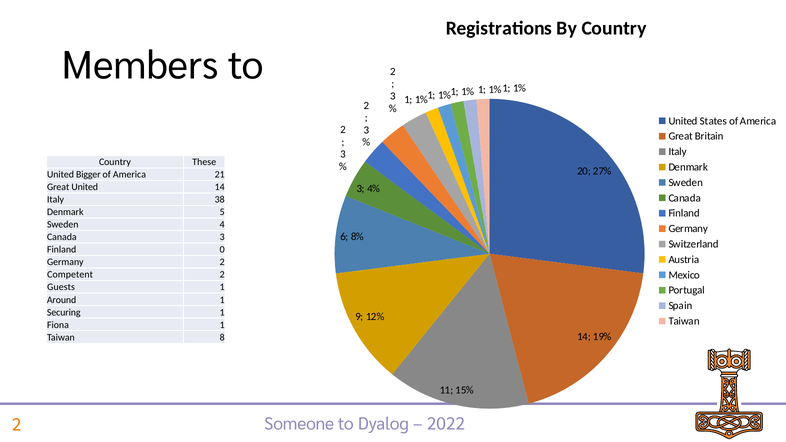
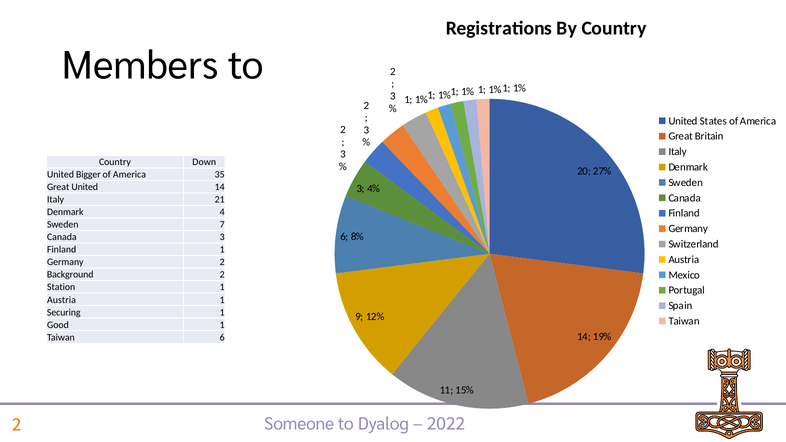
These: These -> Down
21: 21 -> 35
38: 38 -> 21
5: 5 -> 4
4: 4 -> 7
Finland 0: 0 -> 1
Competent: Competent -> Background
Guests: Guests -> Station
Around at (62, 300): Around -> Austria
Fiona: Fiona -> Good
Taiwan 8: 8 -> 6
